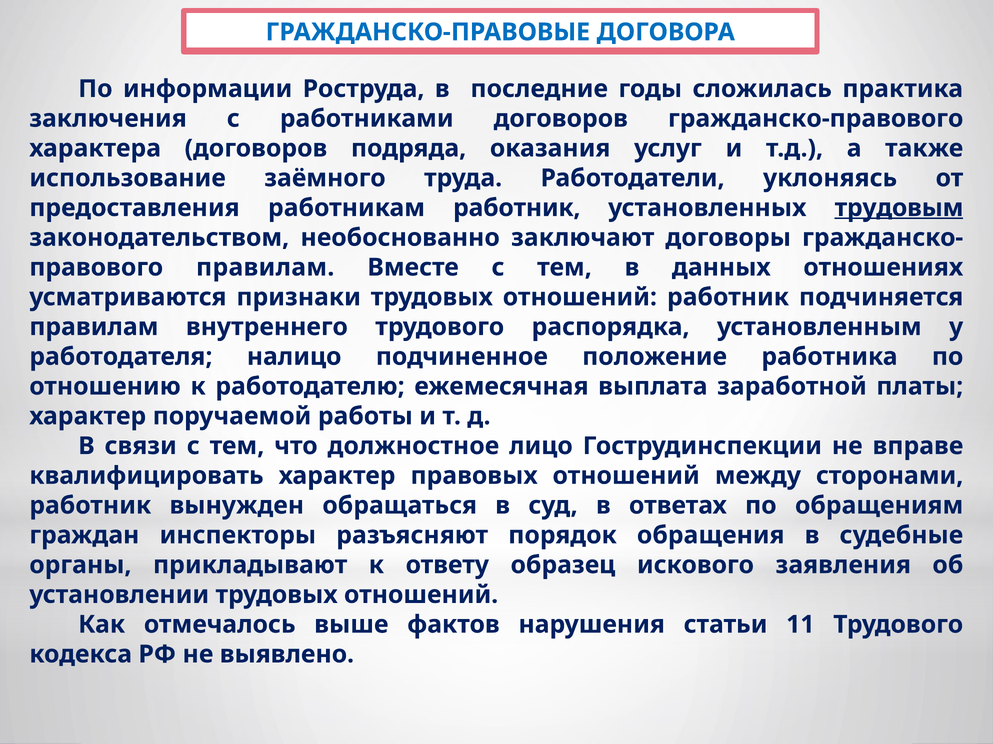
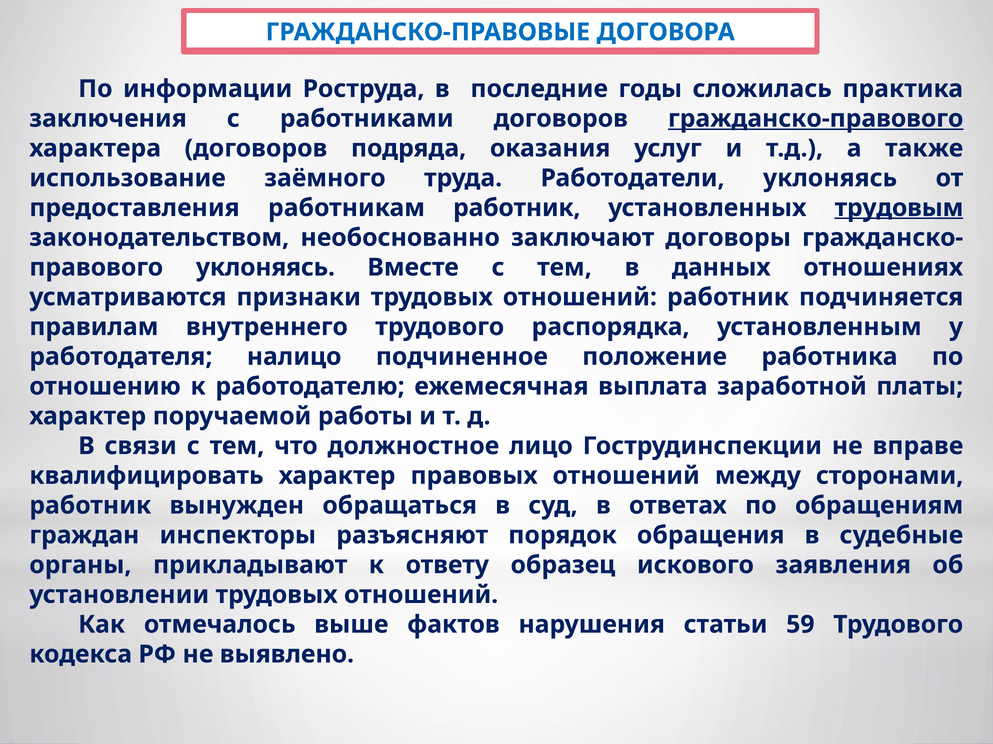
гражданско-правового underline: none -> present
правилам at (265, 268): правилам -> уклоняясь
11: 11 -> 59
